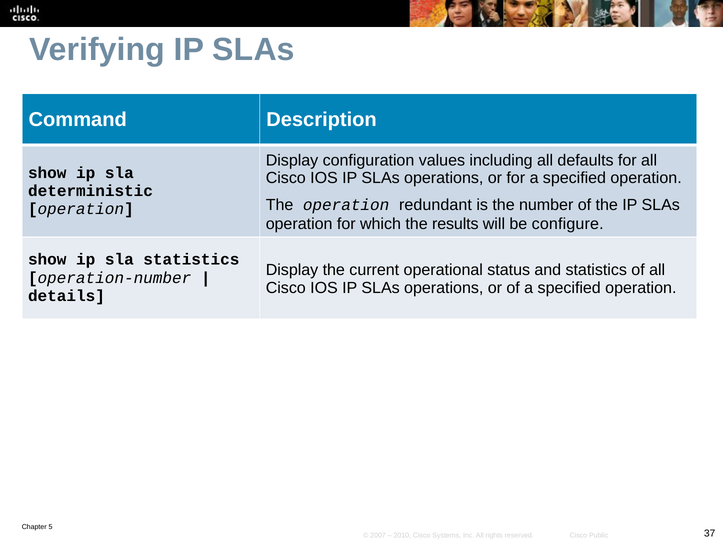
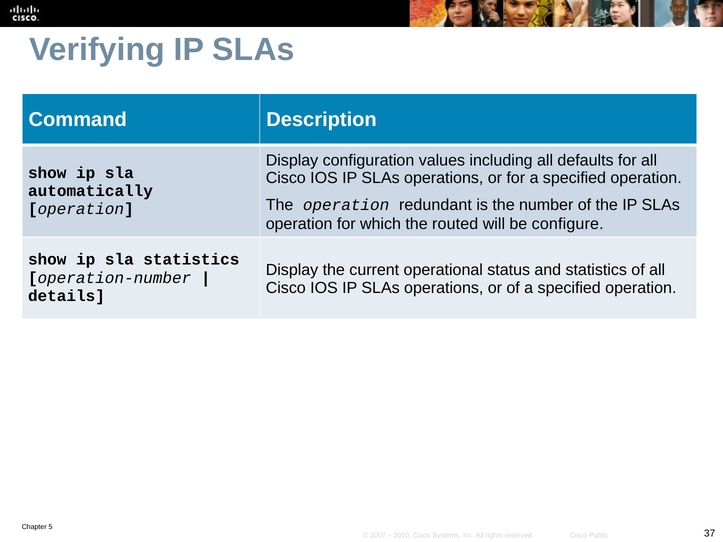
deterministic: deterministic -> automatically
results: results -> routed
